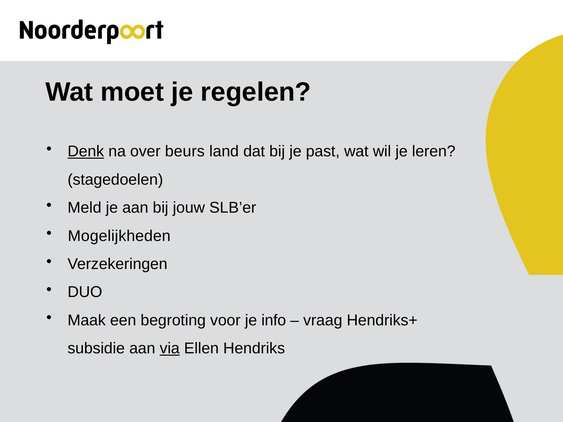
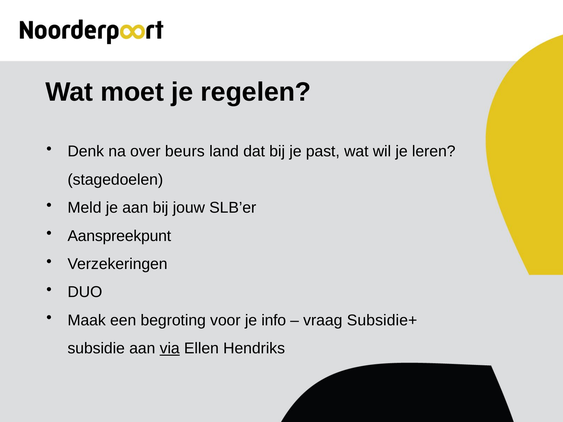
Denk underline: present -> none
Mogelijkheden: Mogelijkheden -> Aanspreekpunt
Hendriks+: Hendriks+ -> Subsidie+
